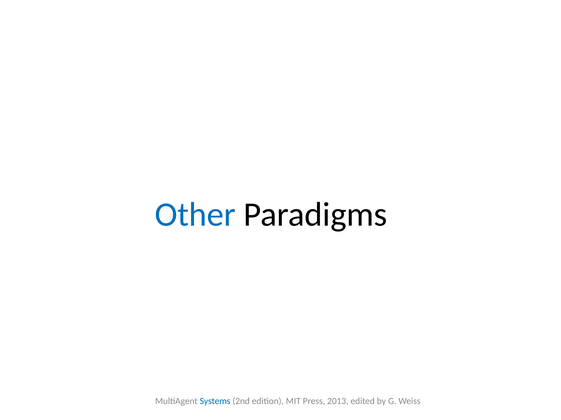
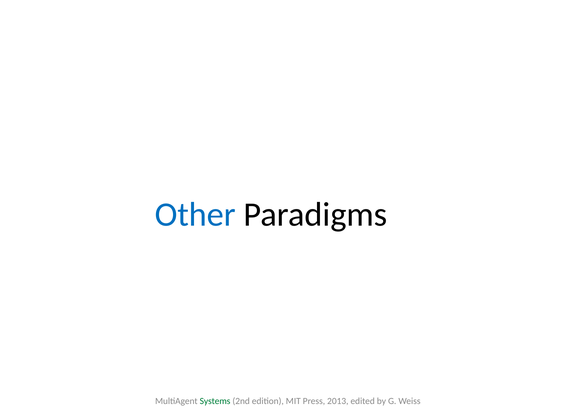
Systems colour: blue -> green
